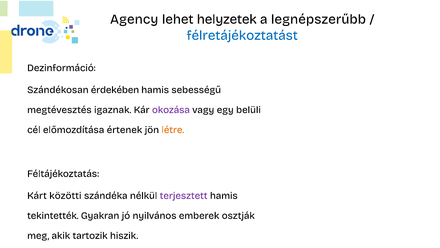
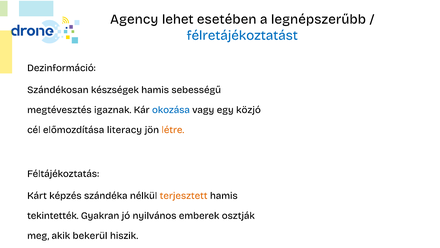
helyzetek: helyzetek -> esetében
érdekében: érdekében -> készségek
okozása colour: purple -> blue
belüli: belüli -> közjó
értenek: értenek -> literacy
közötti: közötti -> képzés
terjesztett colour: purple -> orange
tartozik: tartozik -> bekerül
